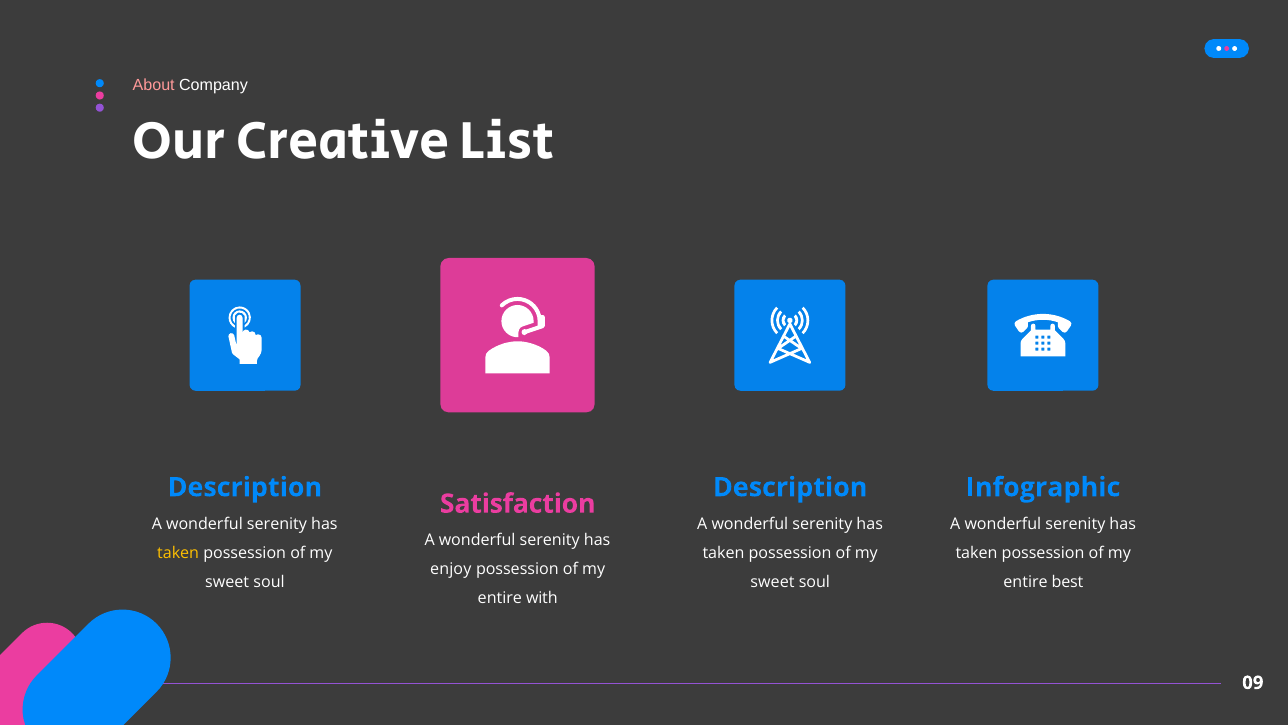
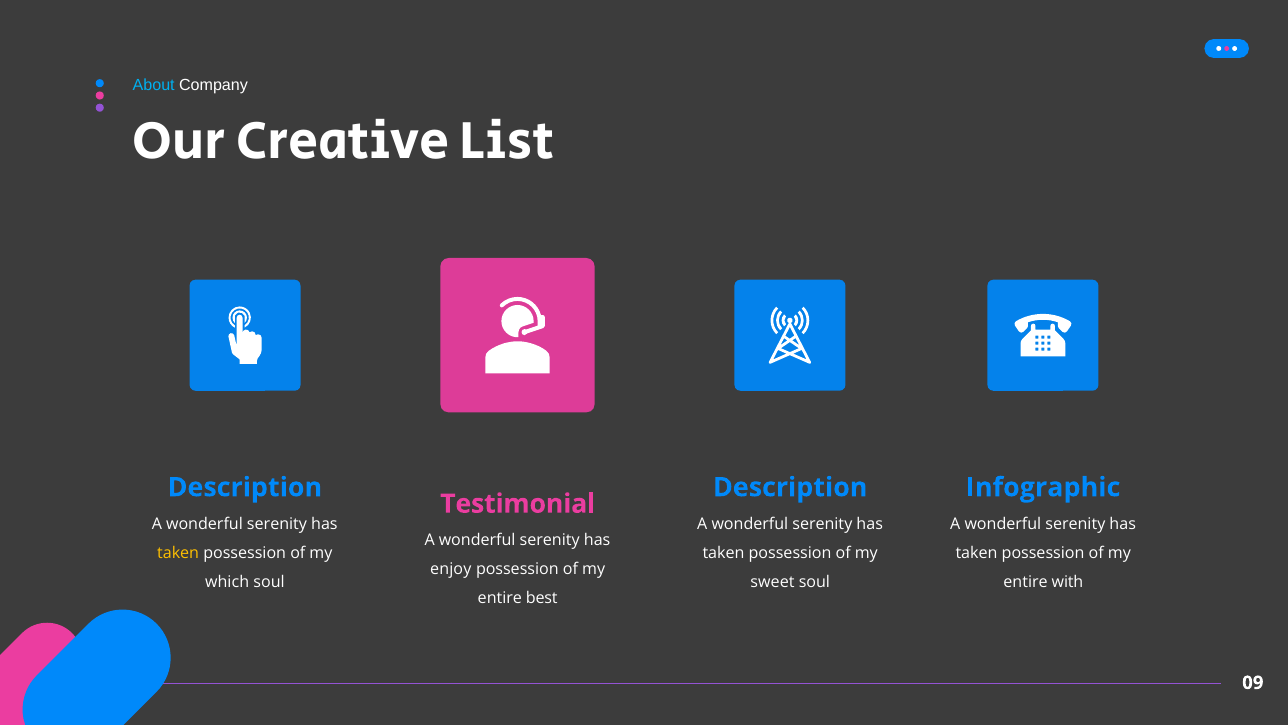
About colour: pink -> light blue
Satisfaction: Satisfaction -> Testimonial
sweet at (227, 582): sweet -> which
best: best -> with
with: with -> best
